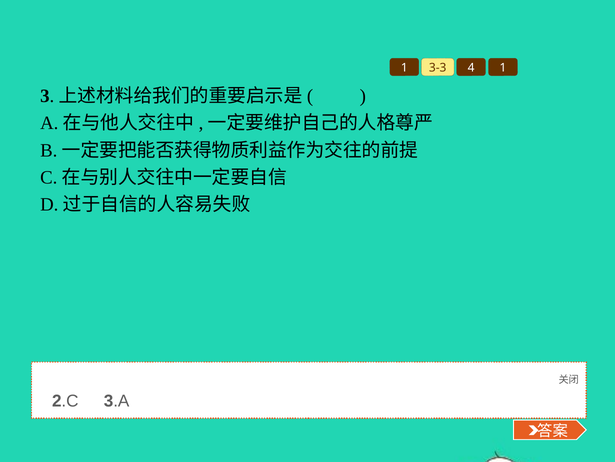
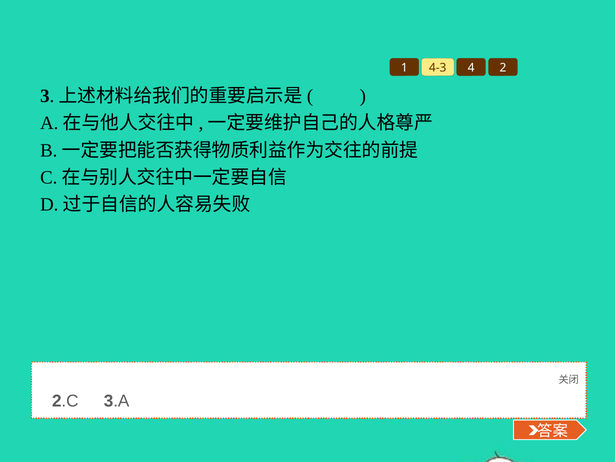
3-3: 3-3 -> 4-3
4 1: 1 -> 2
